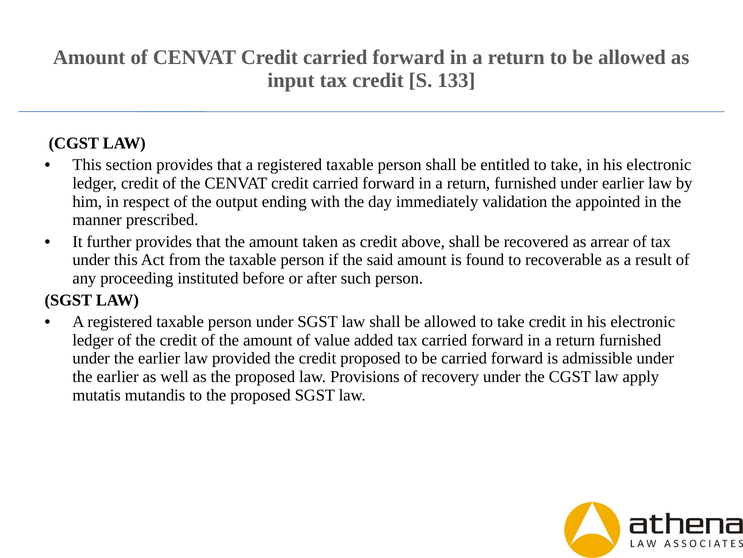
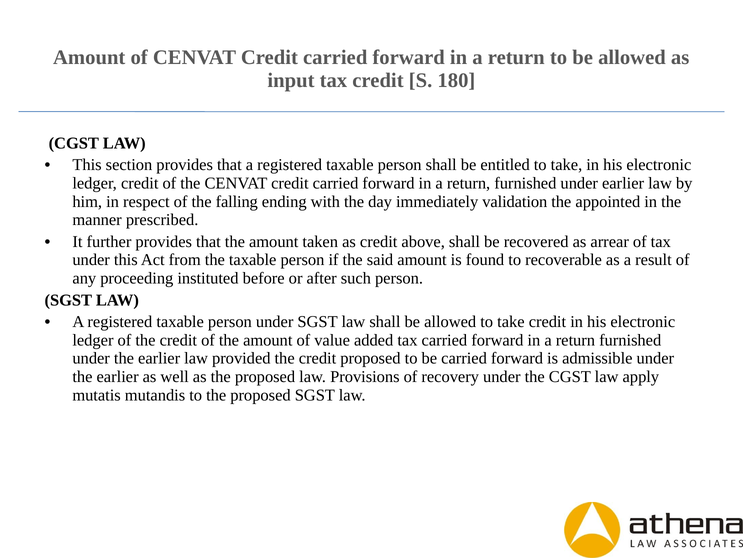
133: 133 -> 180
output: output -> falling
